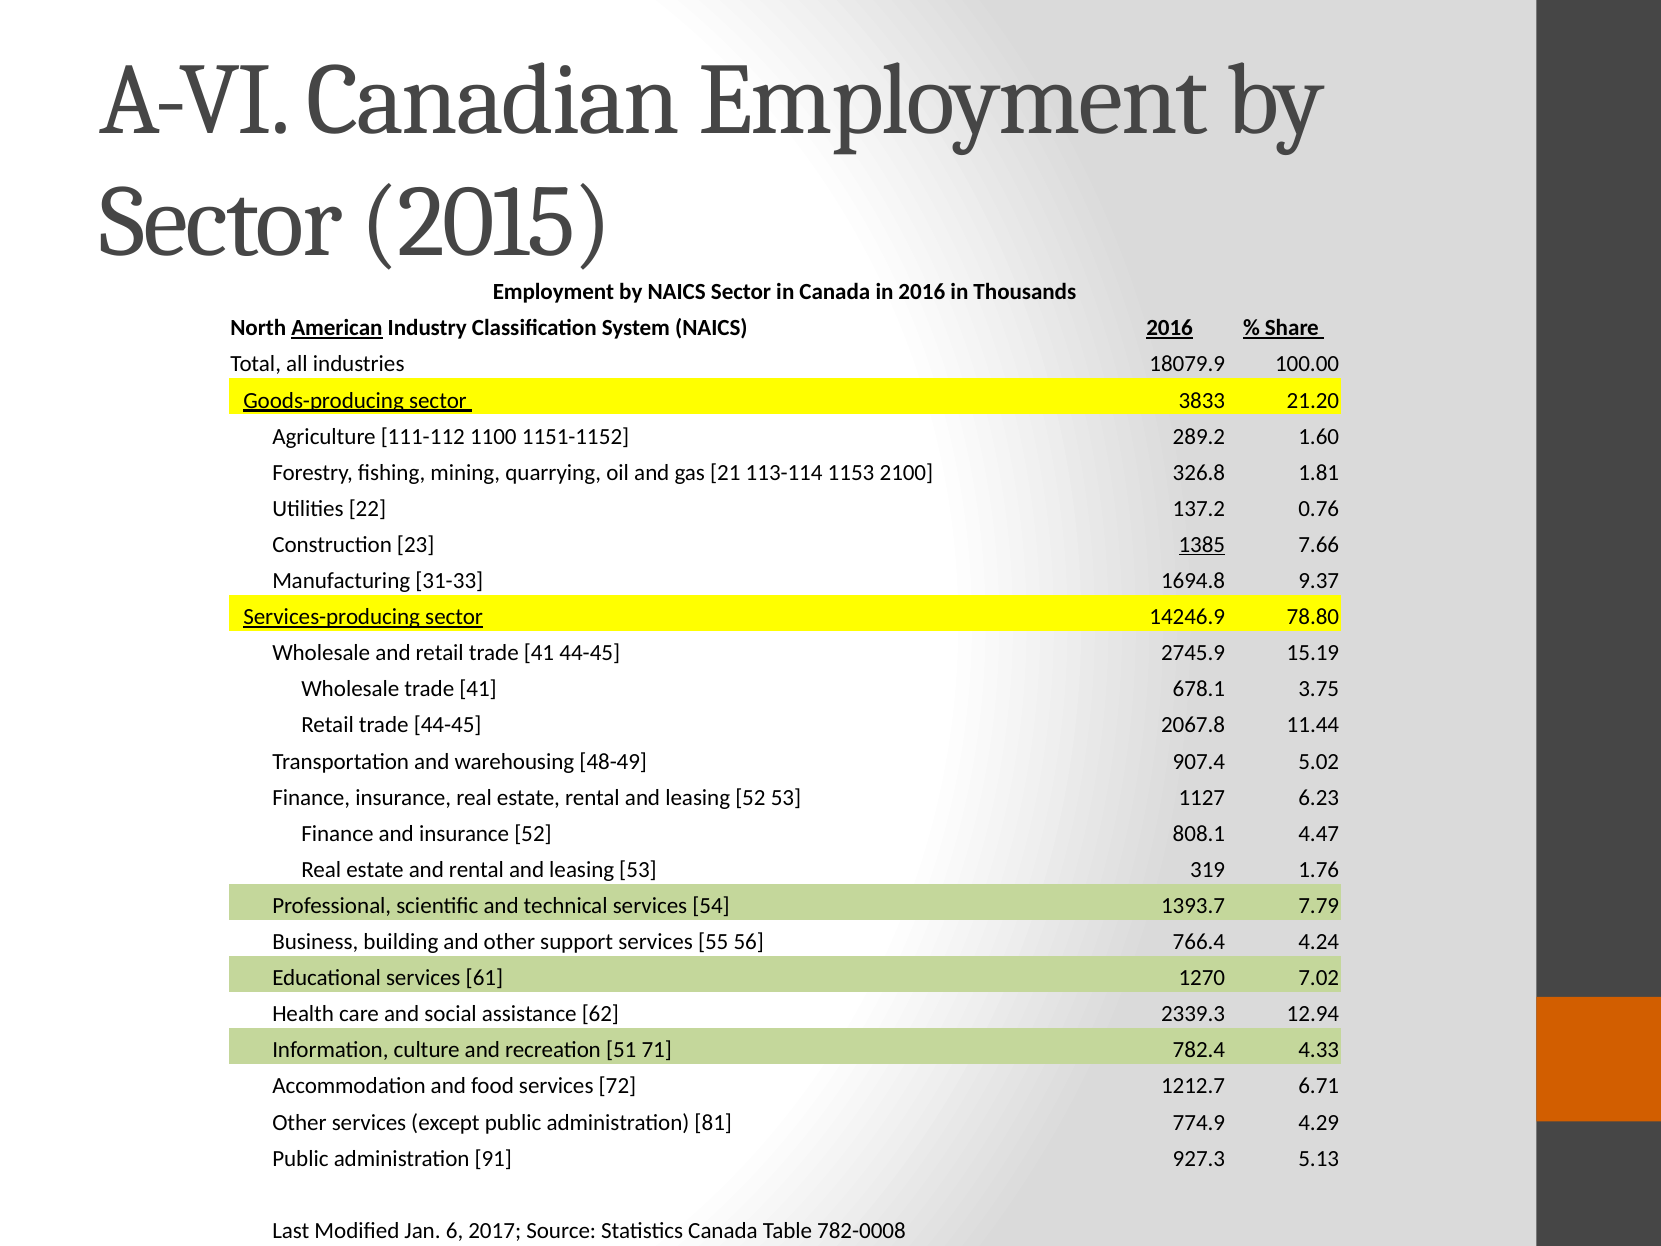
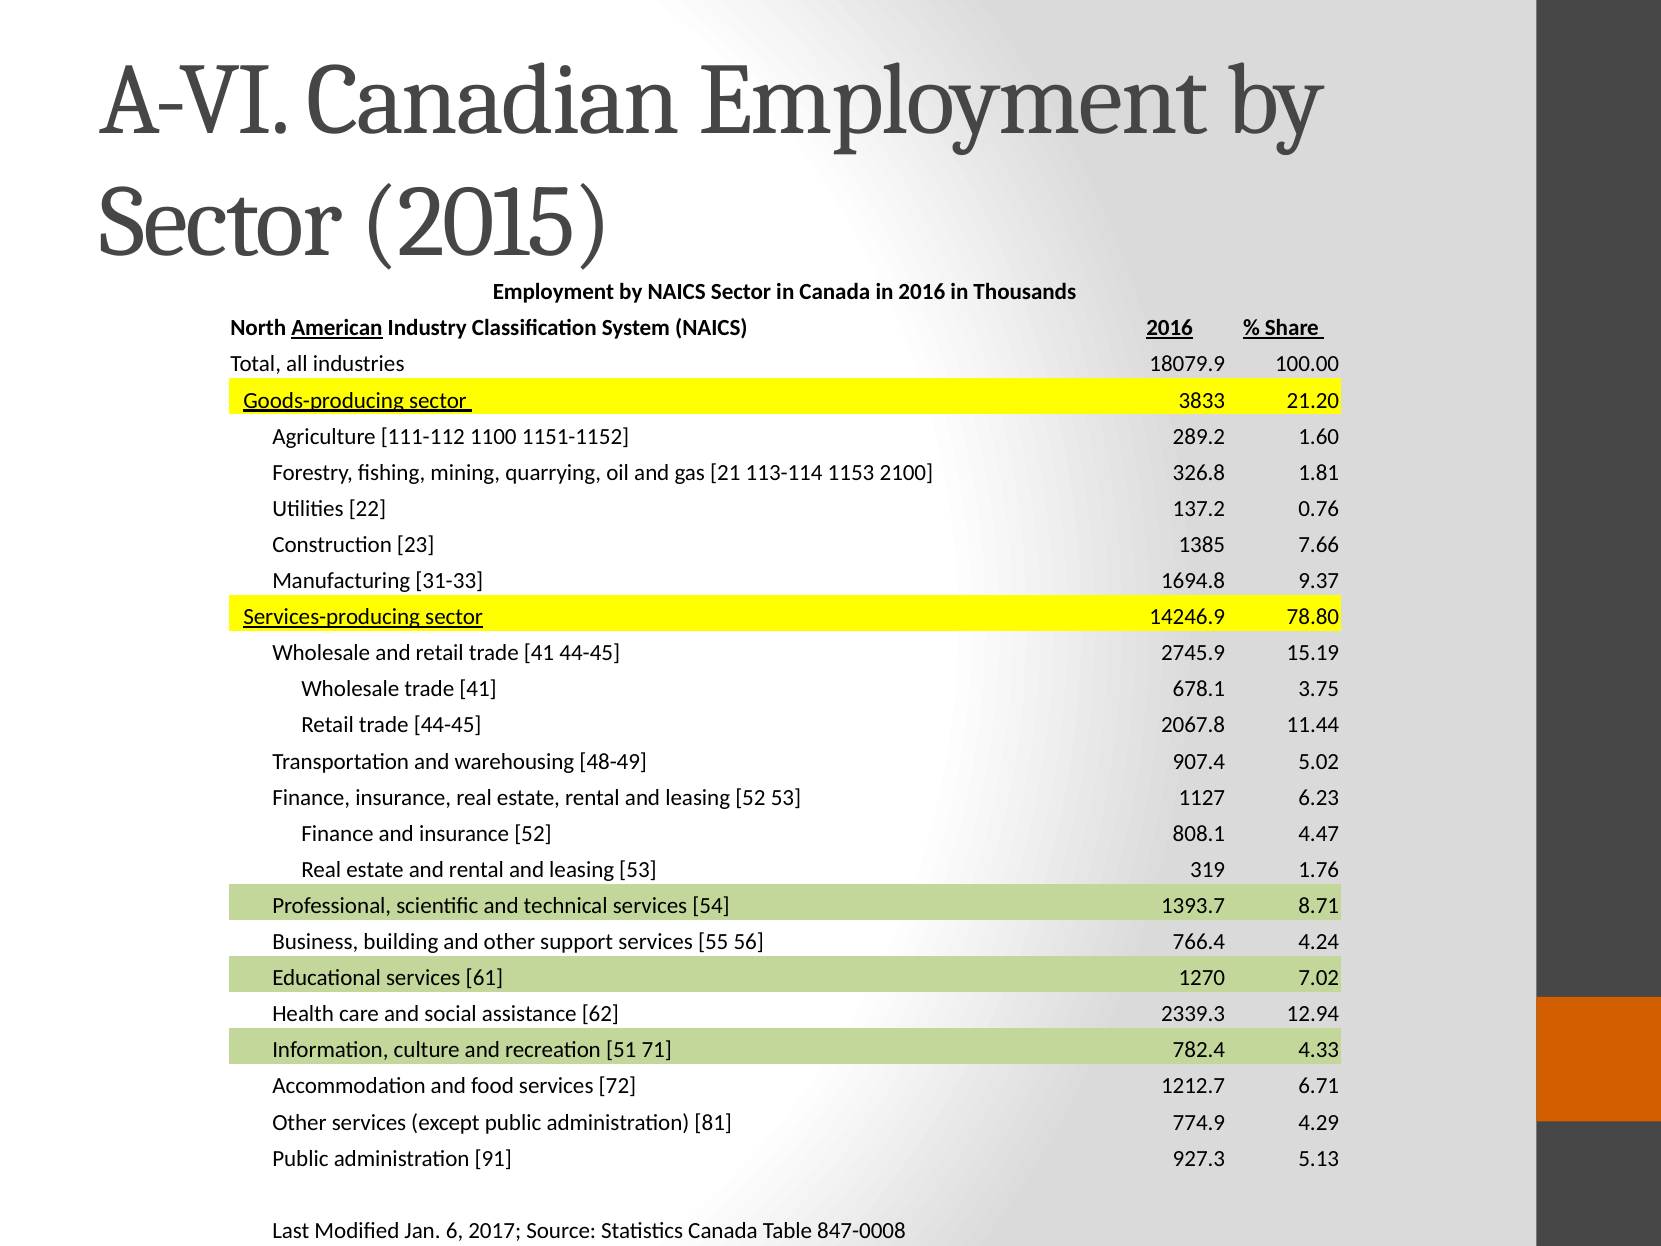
1385 underline: present -> none
7.79: 7.79 -> 8.71
782-0008: 782-0008 -> 847-0008
